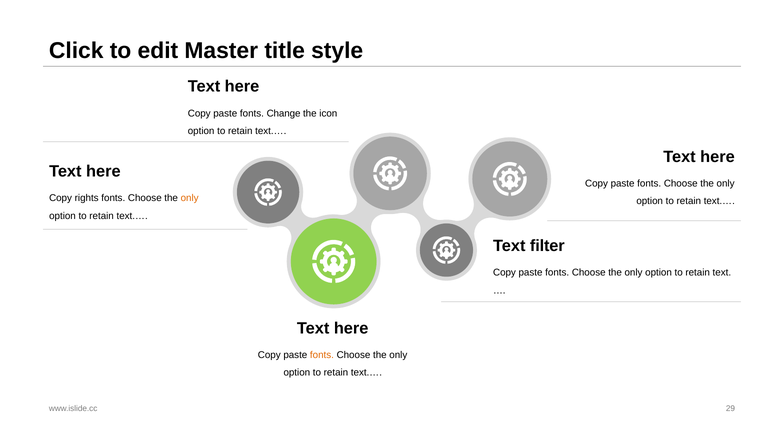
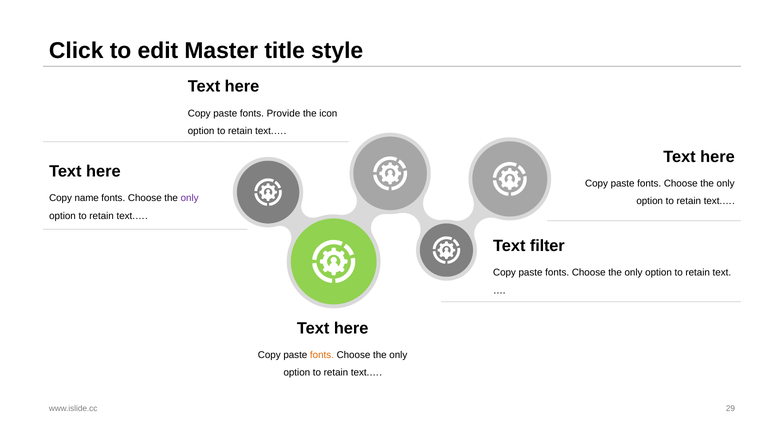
Change: Change -> Provide
rights: rights -> name
only at (190, 198) colour: orange -> purple
